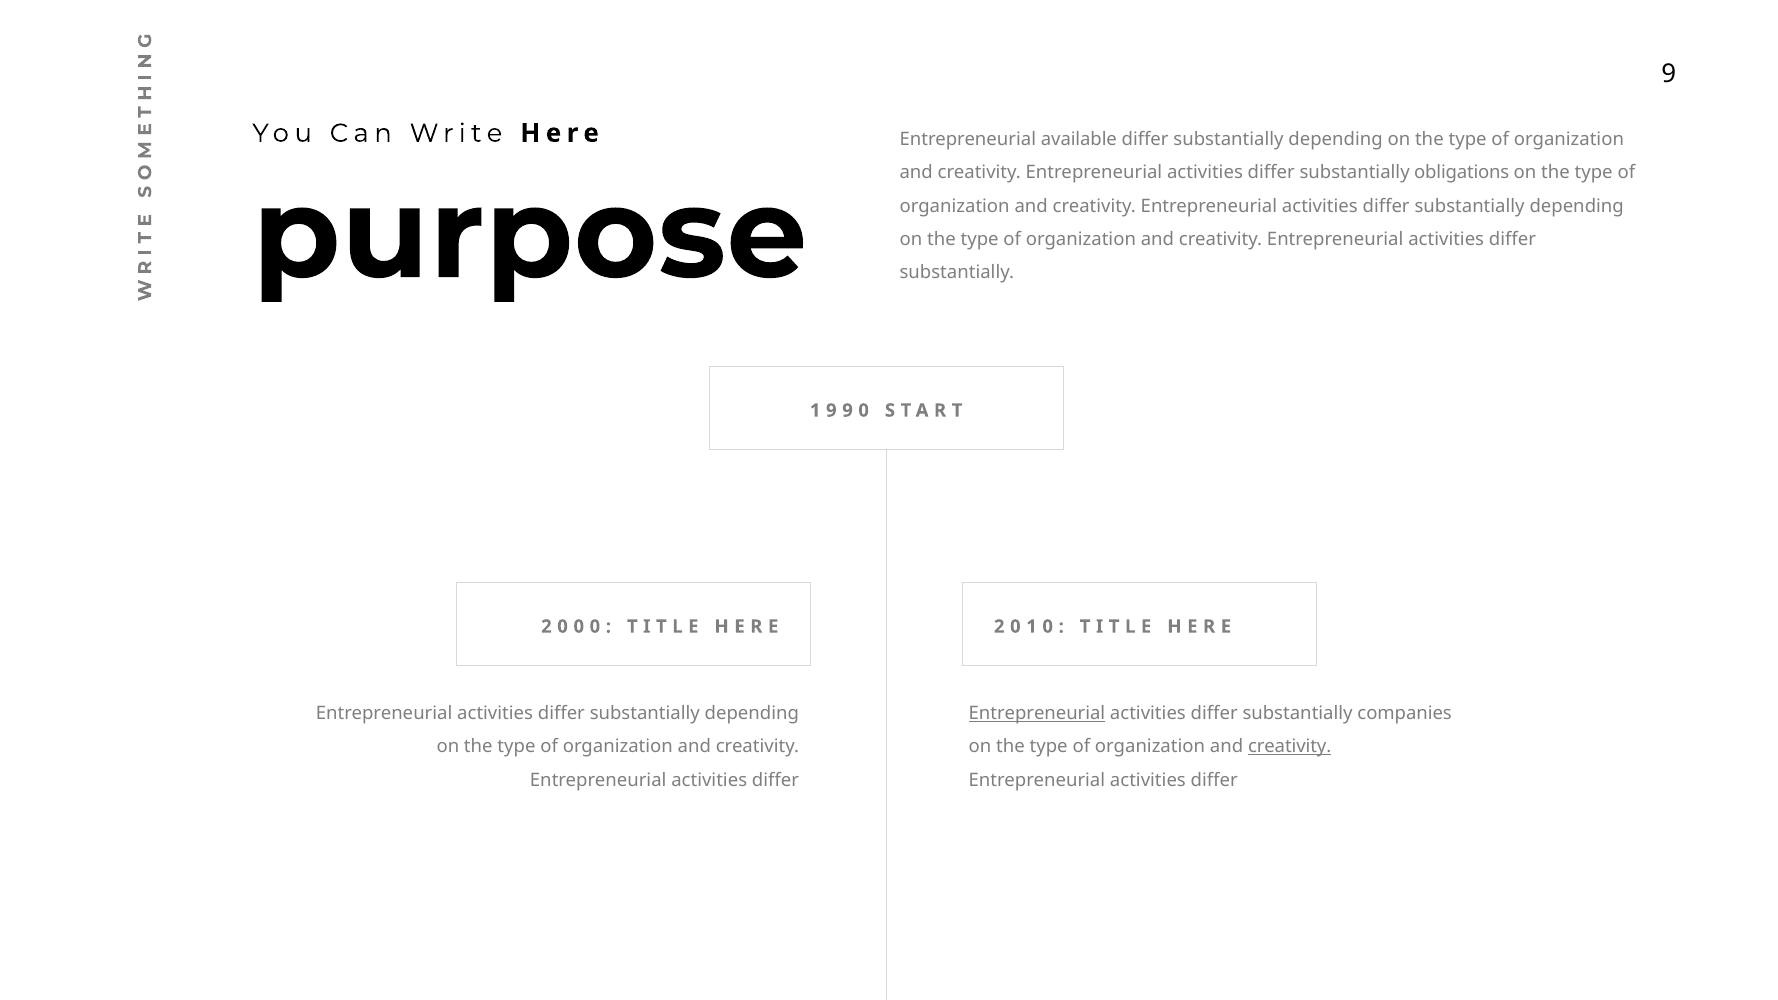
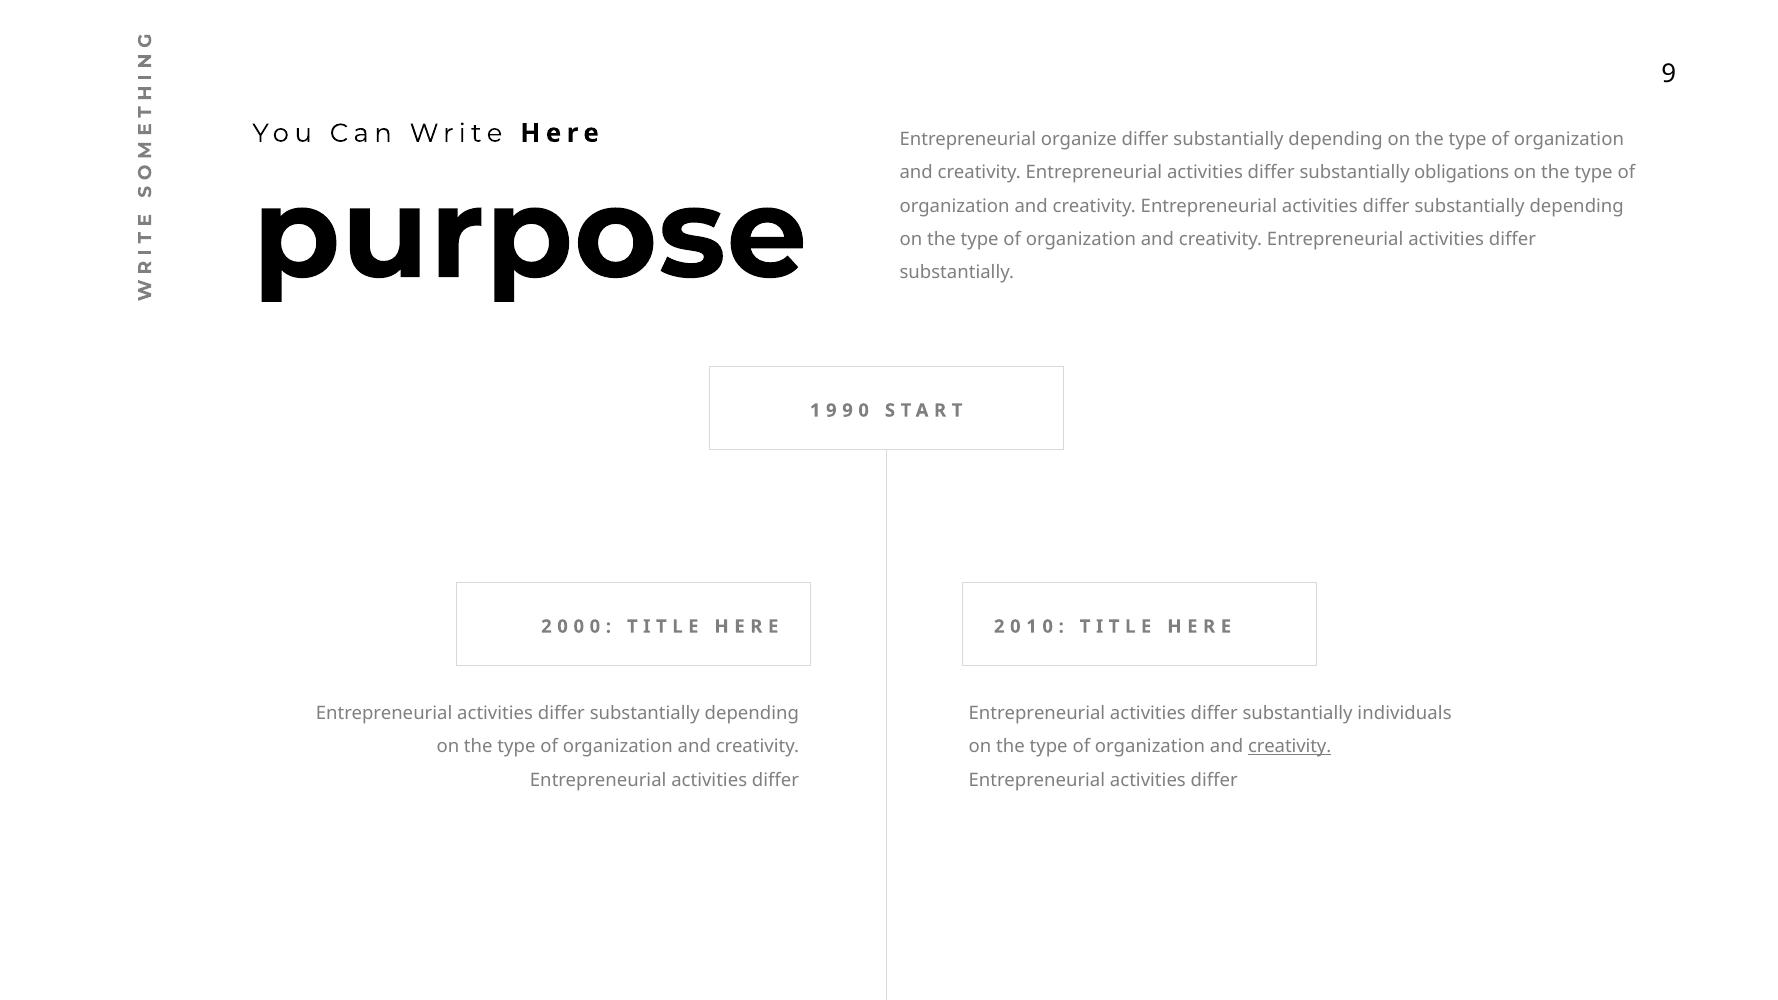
available: available -> organize
Entrepreneurial at (1037, 714) underline: present -> none
companies: companies -> individuals
